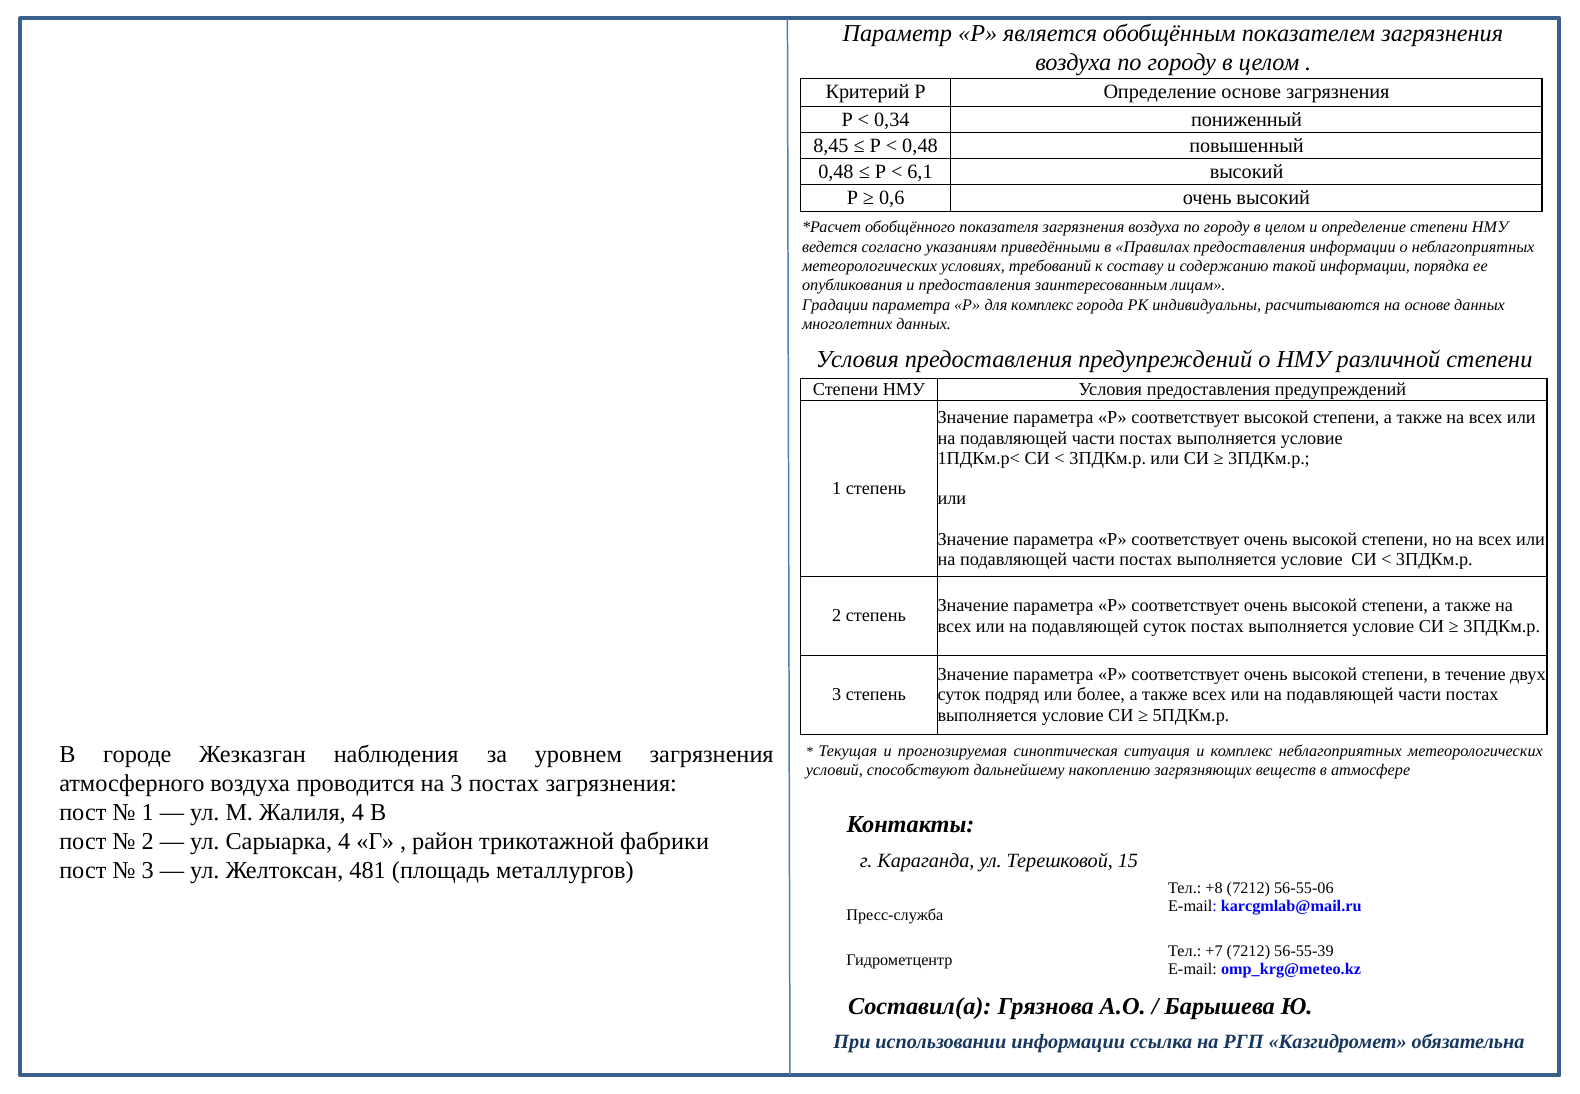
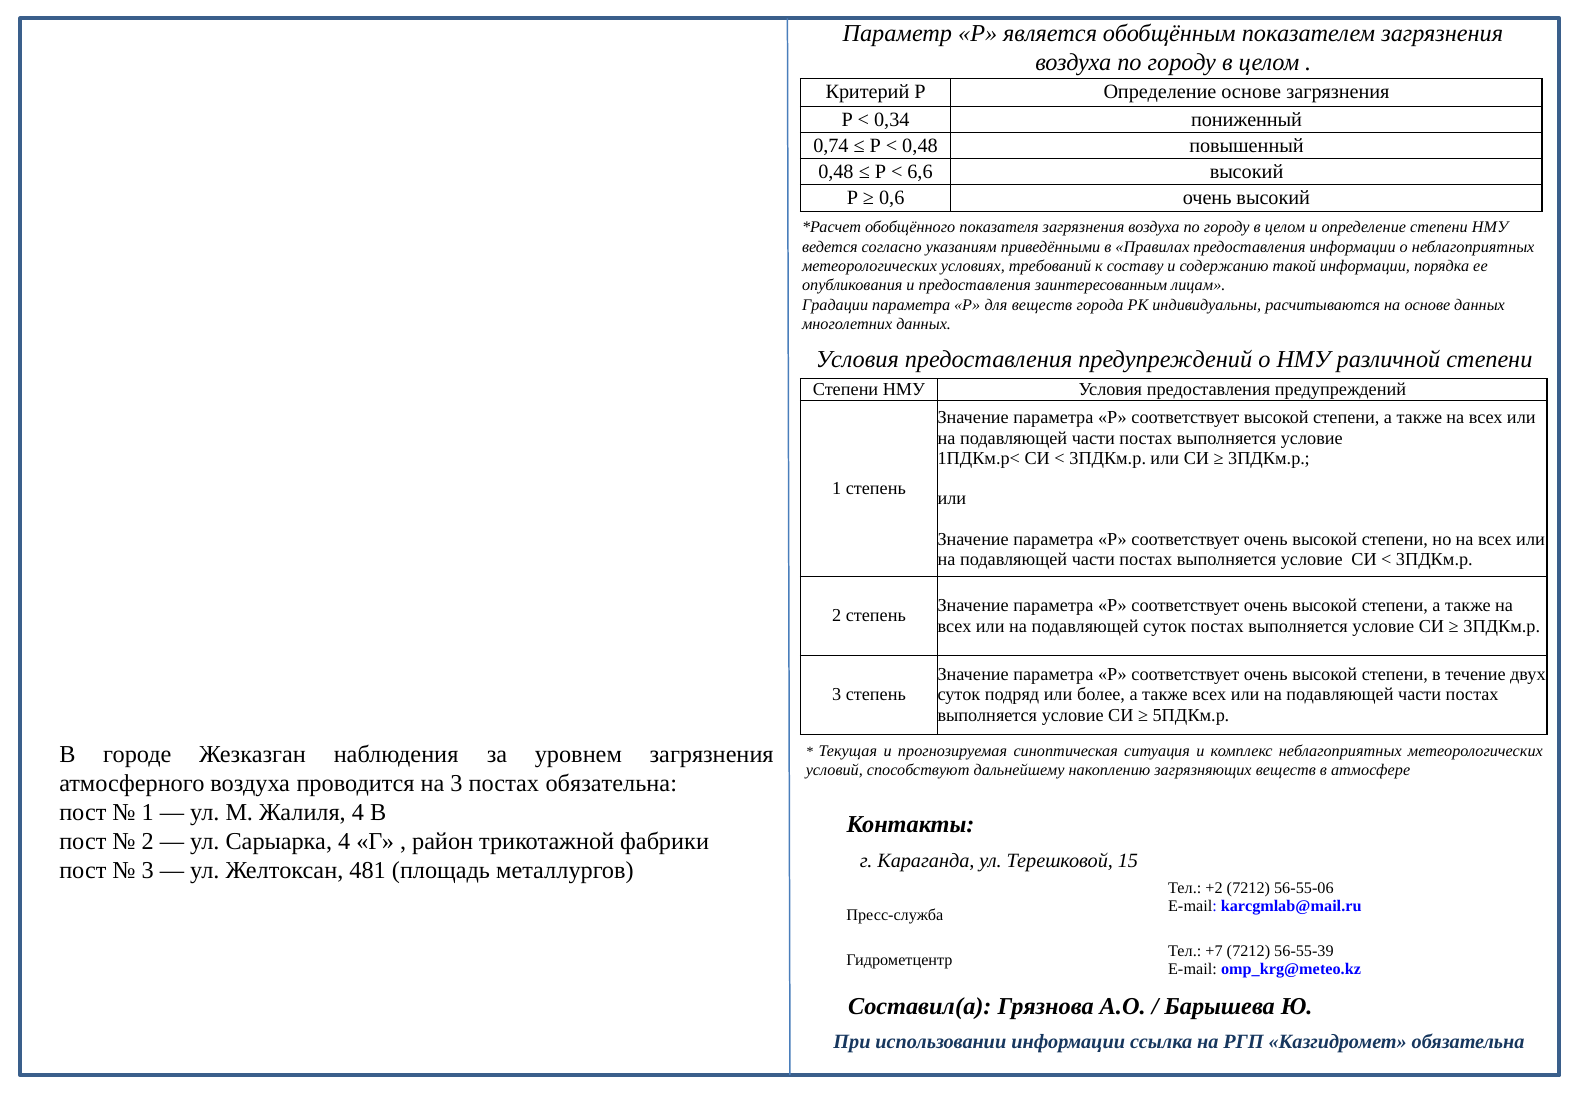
8,45: 8,45 -> 0,74
6,1: 6,1 -> 6,6
для комплекс: комплекс -> веществ
постах загрязнения: загрязнения -> обязательна
+8: +8 -> +2
